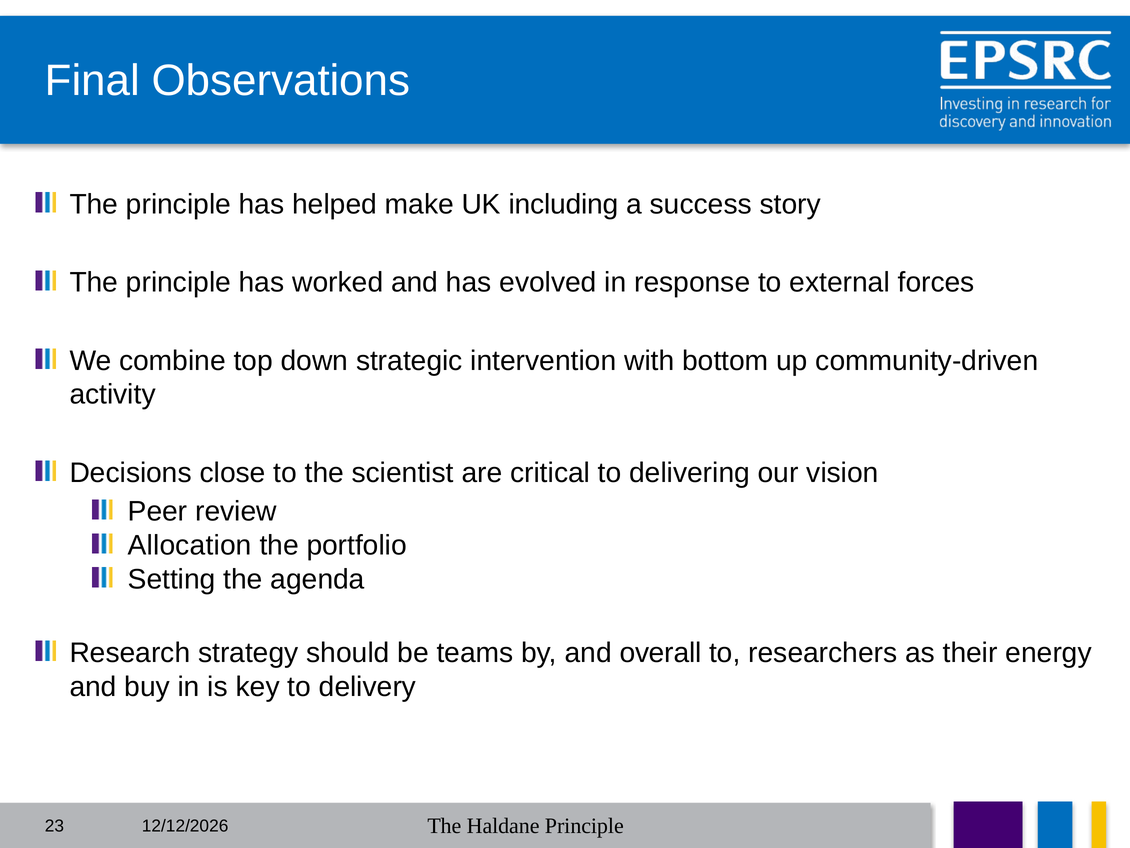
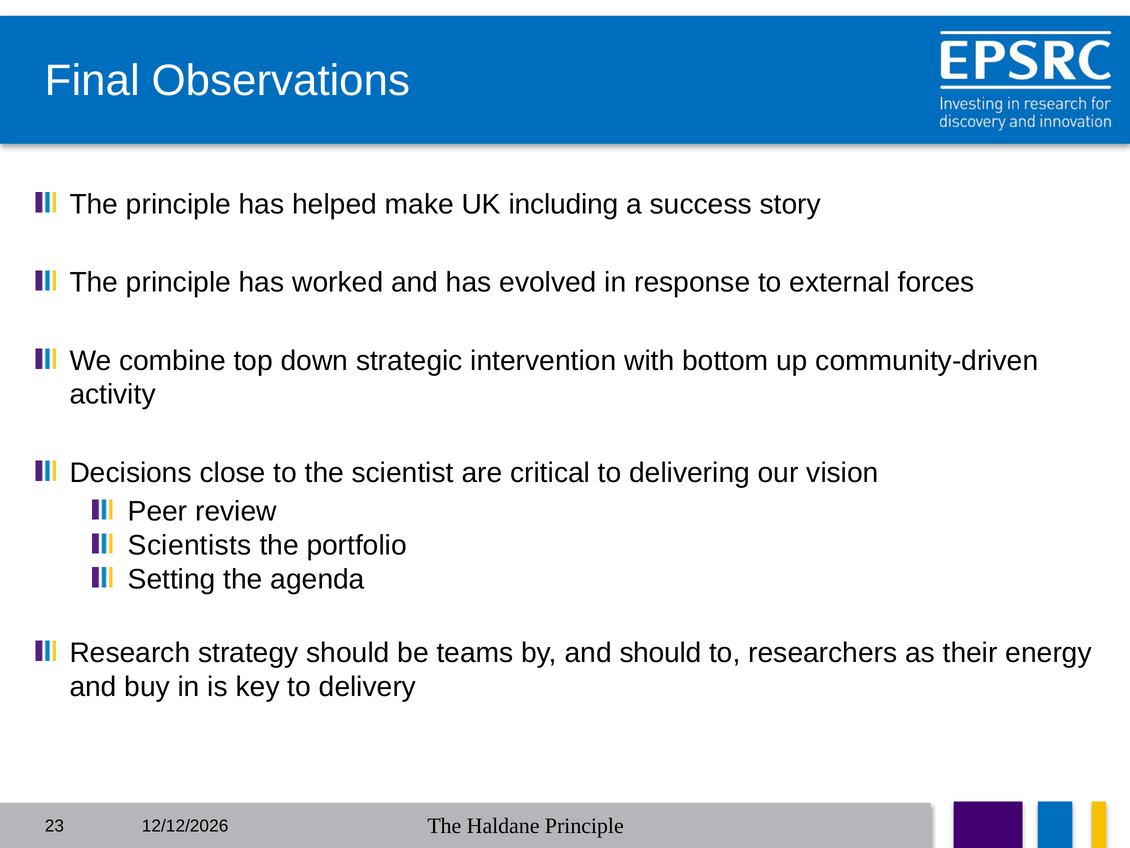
Allocation: Allocation -> Scientists
and overall: overall -> should
